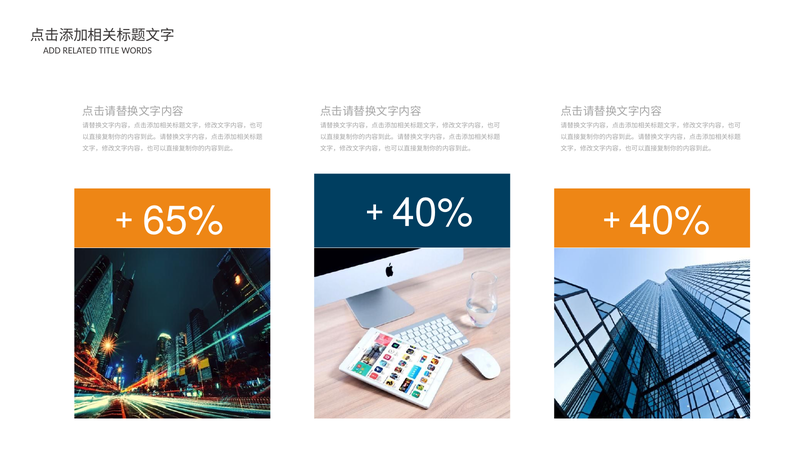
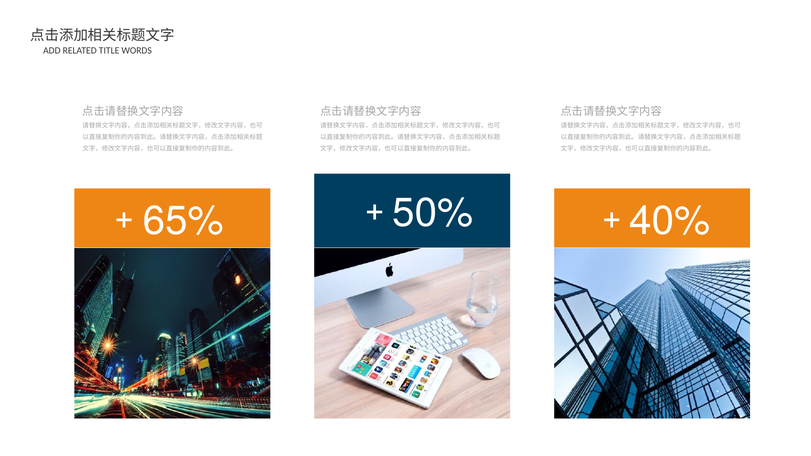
65% 40%: 40% -> 50%
